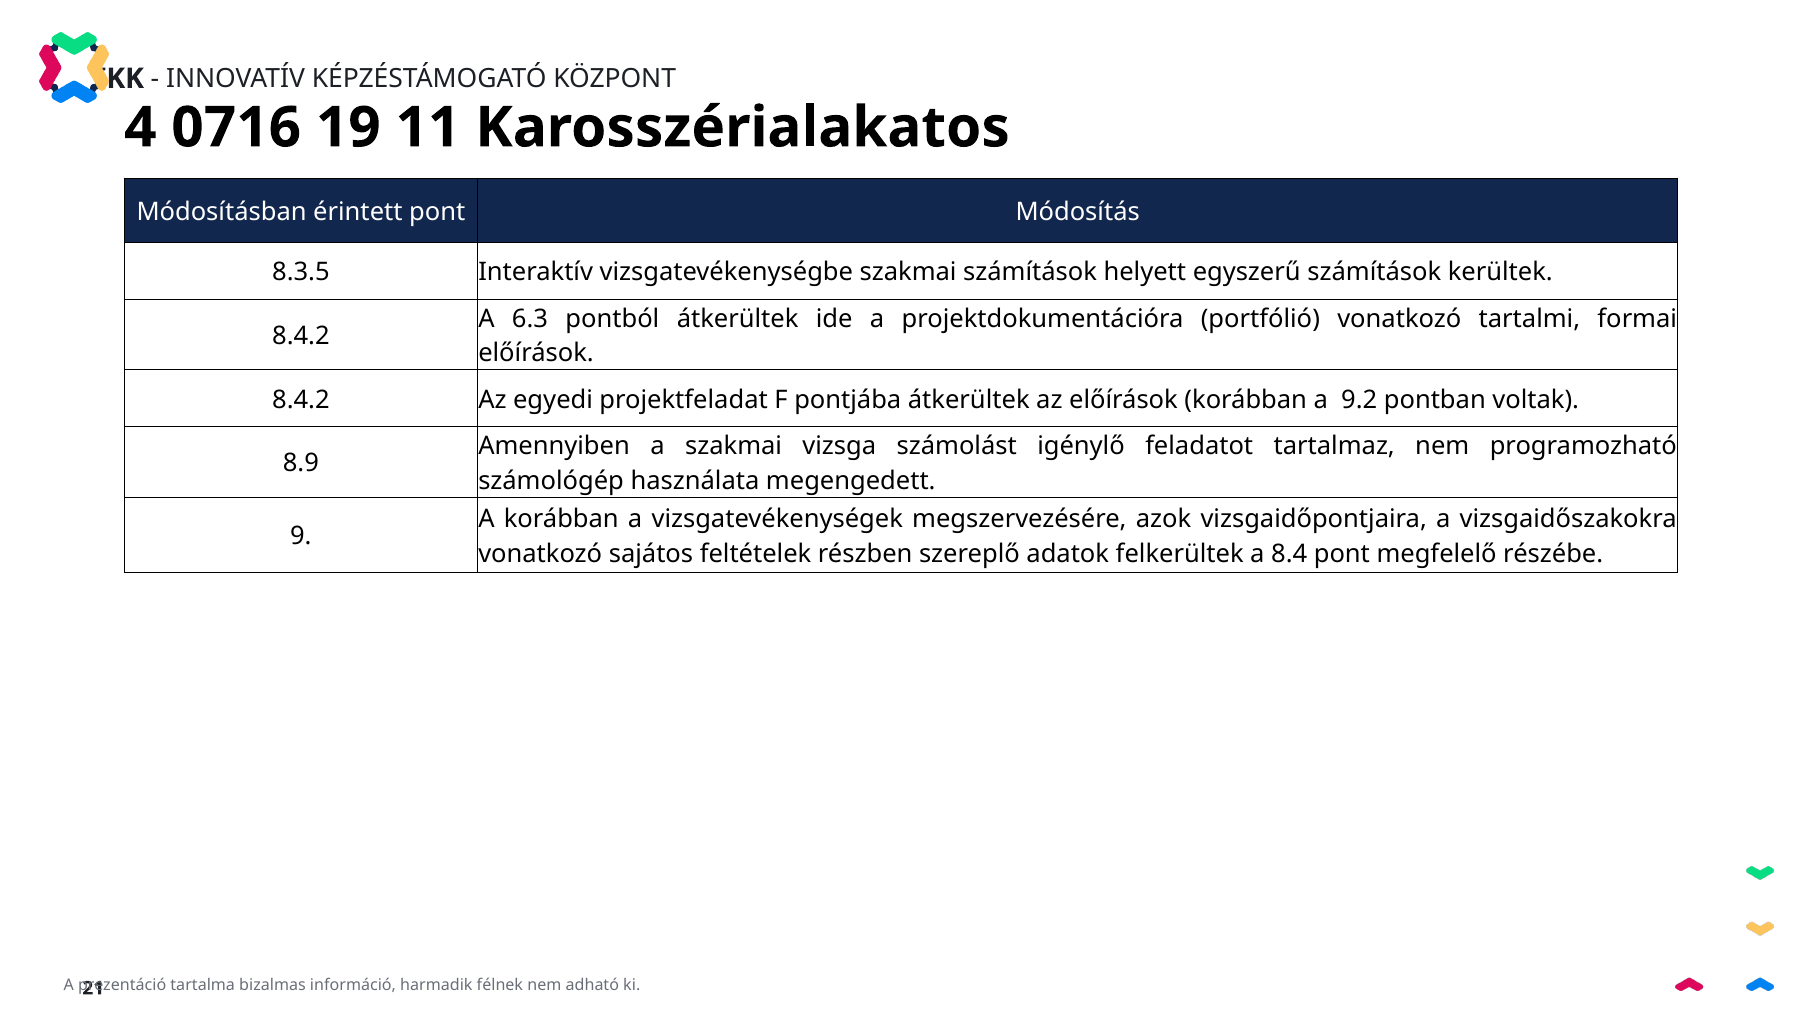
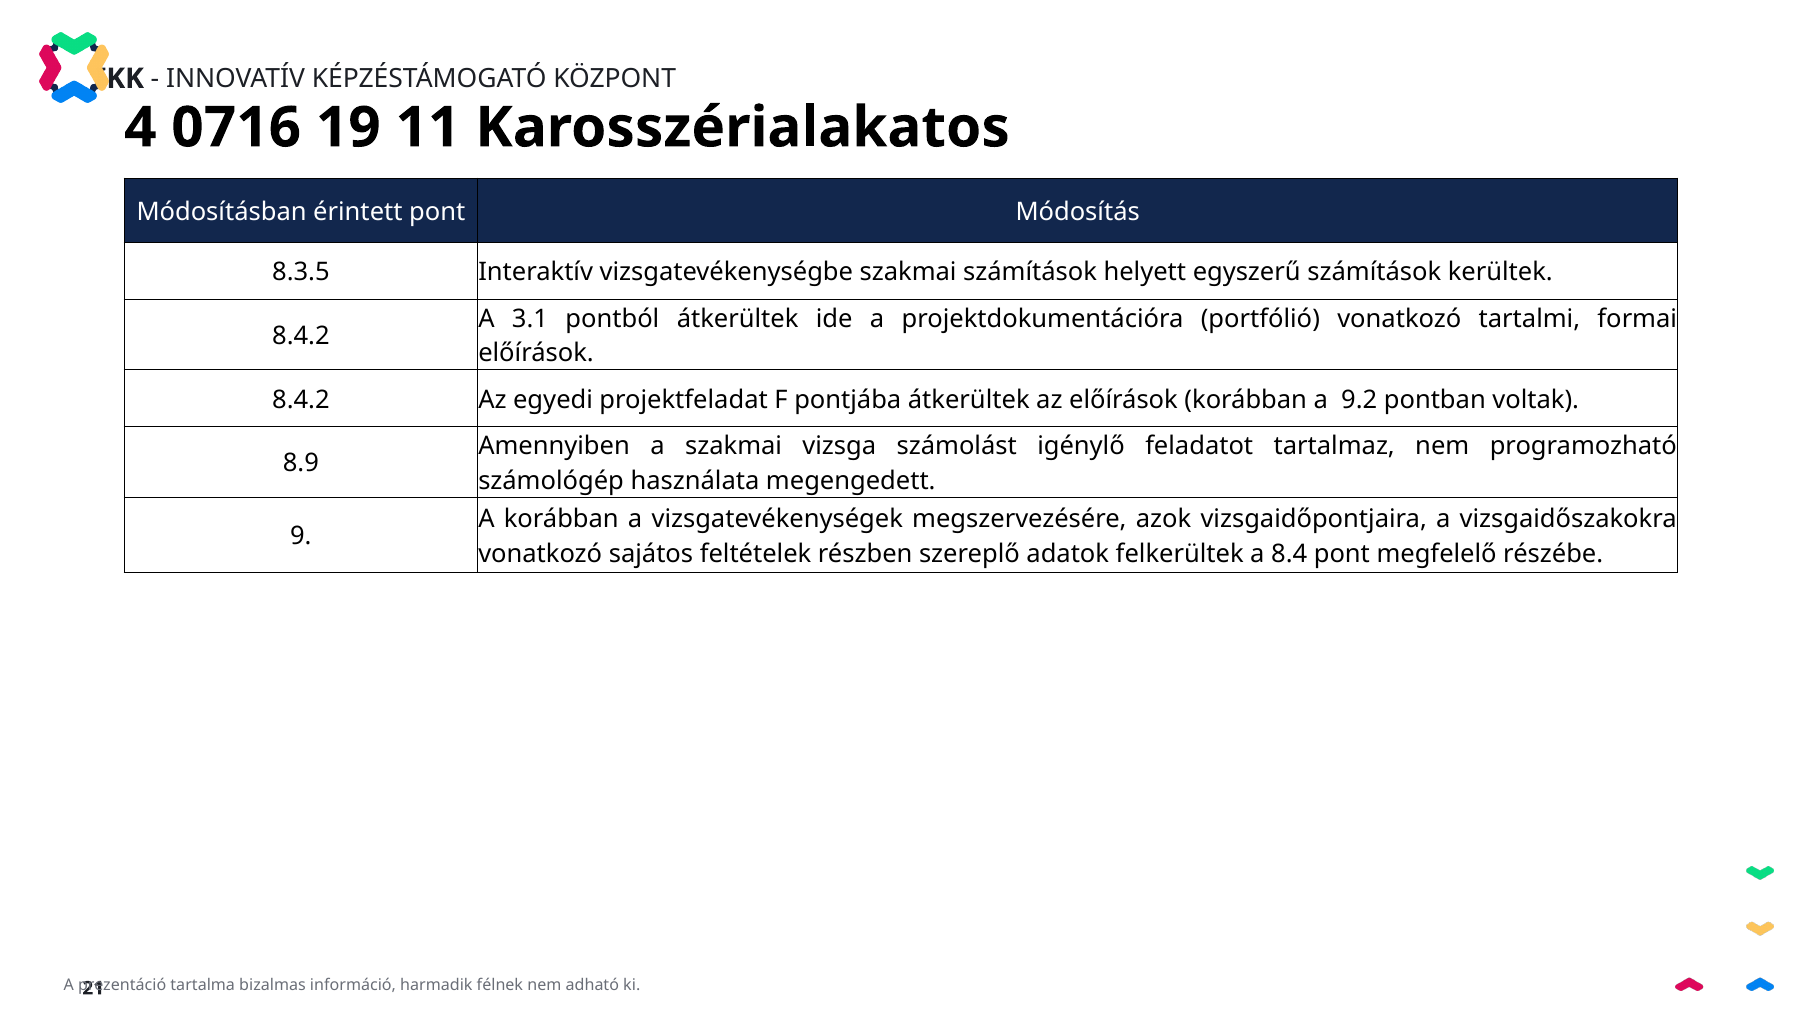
6.3: 6.3 -> 3.1
